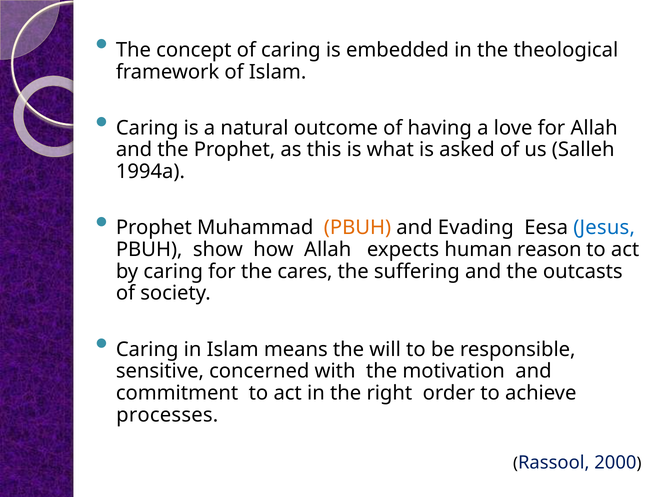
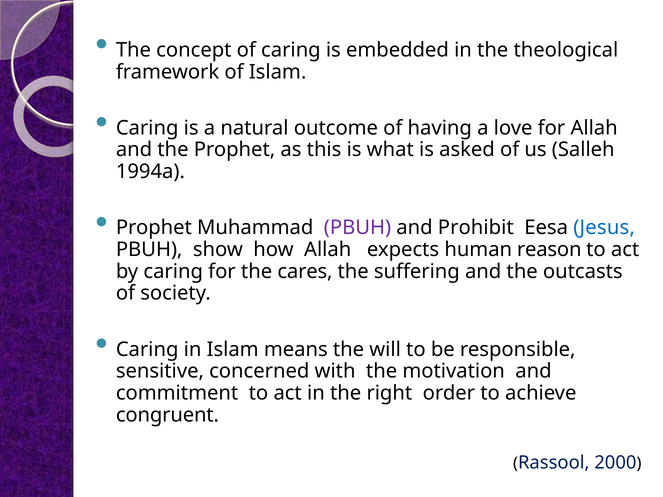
PBUH at (358, 228) colour: orange -> purple
Evading: Evading -> Prohibit
processes: processes -> congruent
